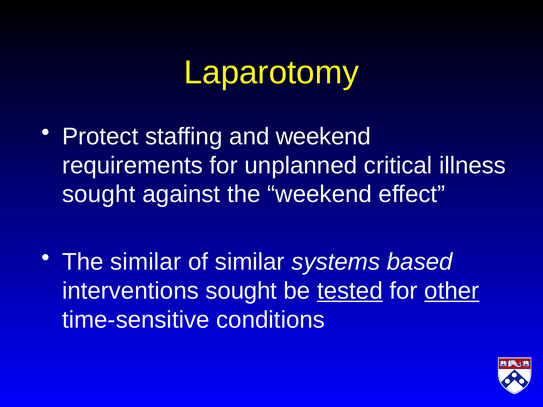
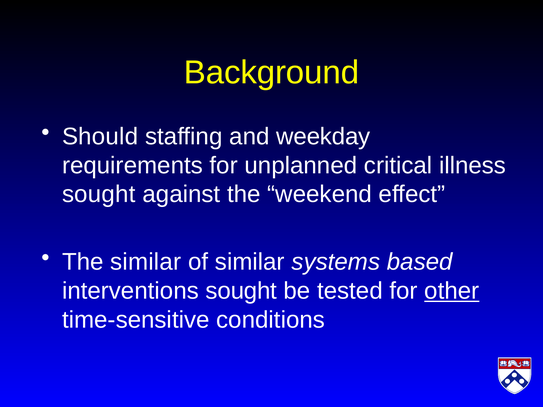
Laparotomy: Laparotomy -> Background
Protect: Protect -> Should
and weekend: weekend -> weekday
tested underline: present -> none
